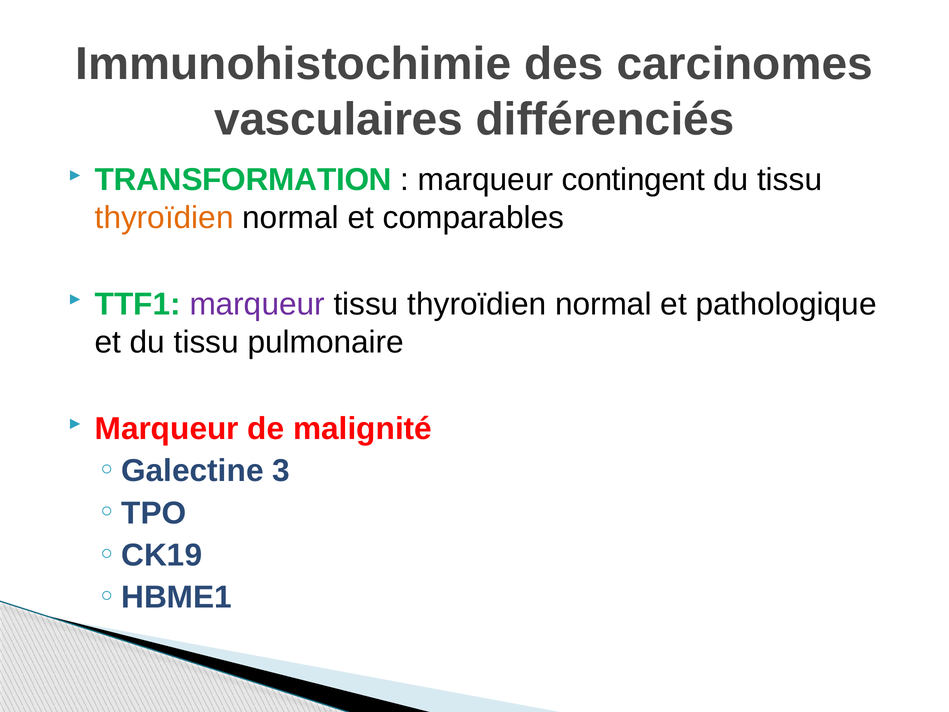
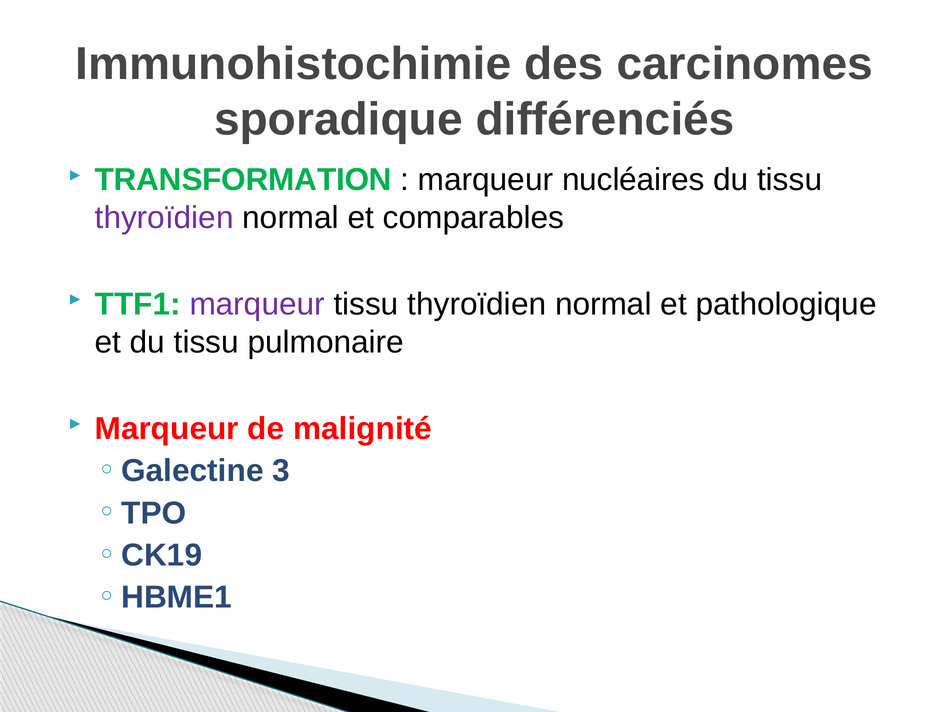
vasculaires: vasculaires -> sporadique
contingent: contingent -> nucléaires
thyroïdien at (164, 218) colour: orange -> purple
